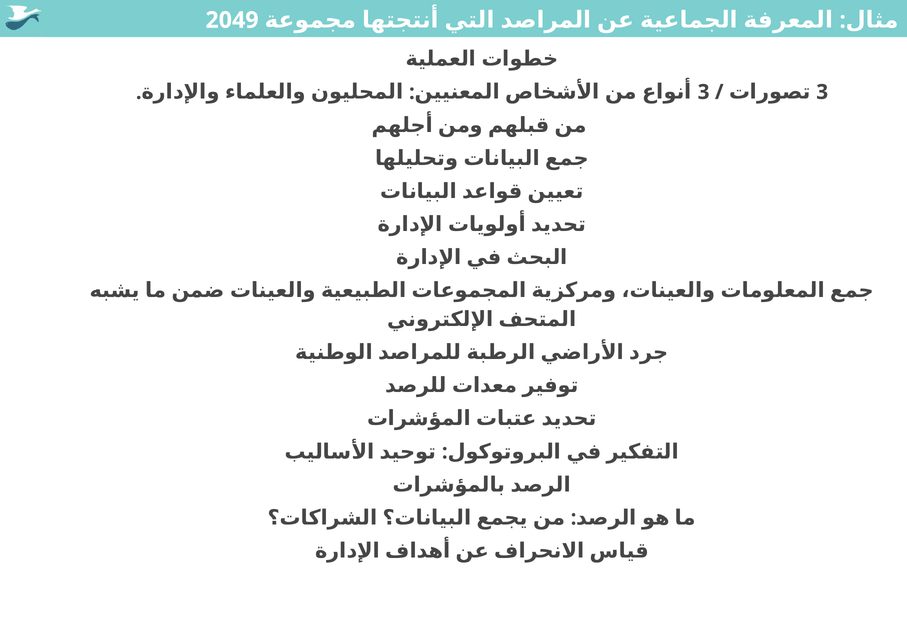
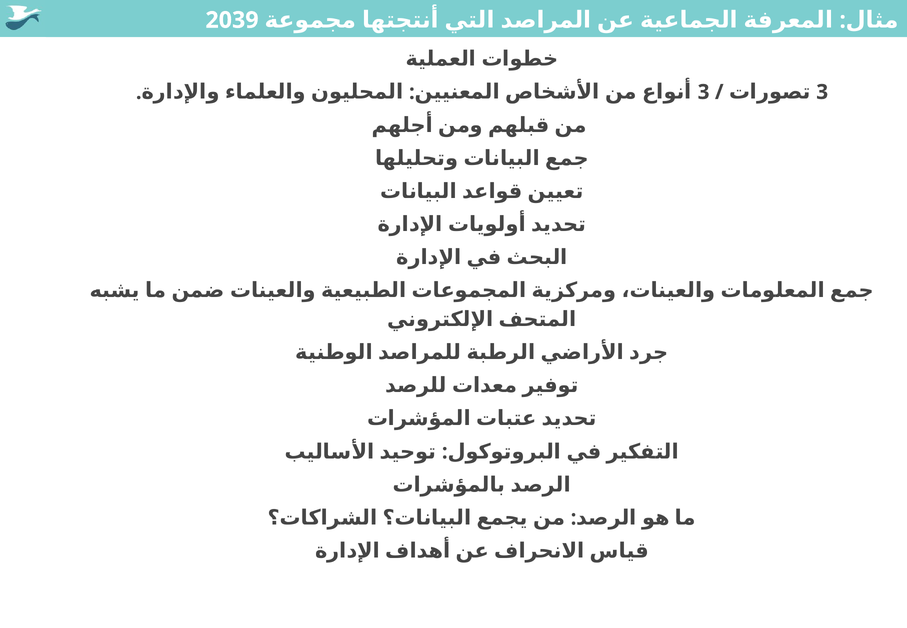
2049: 2049 -> 2039
